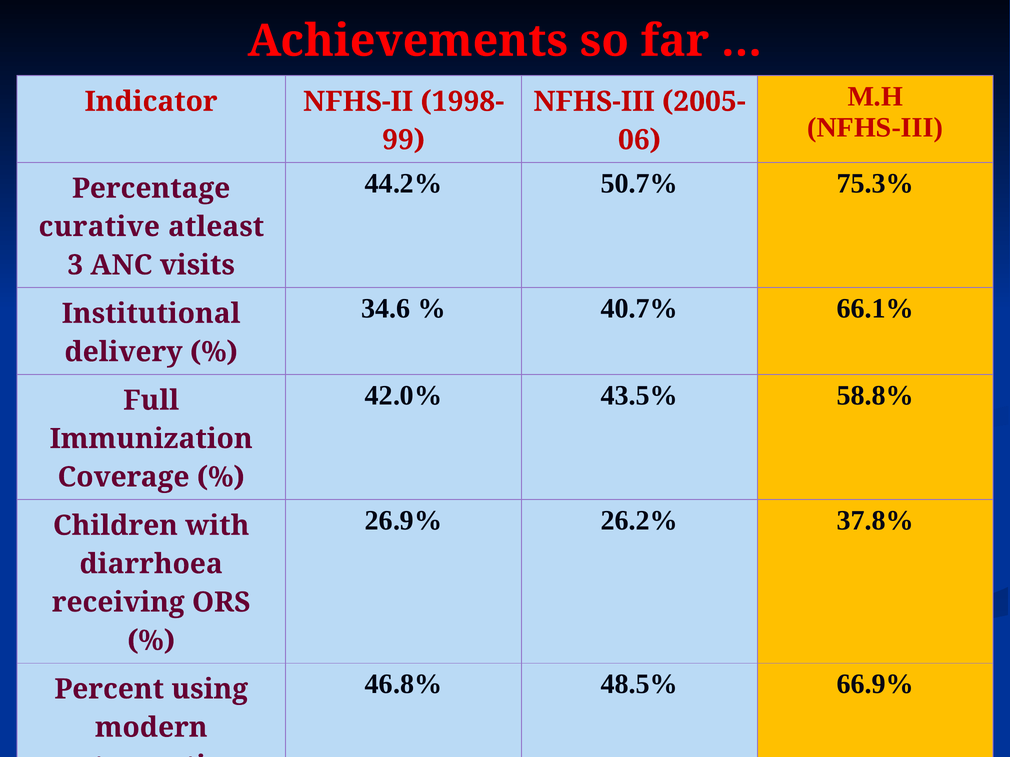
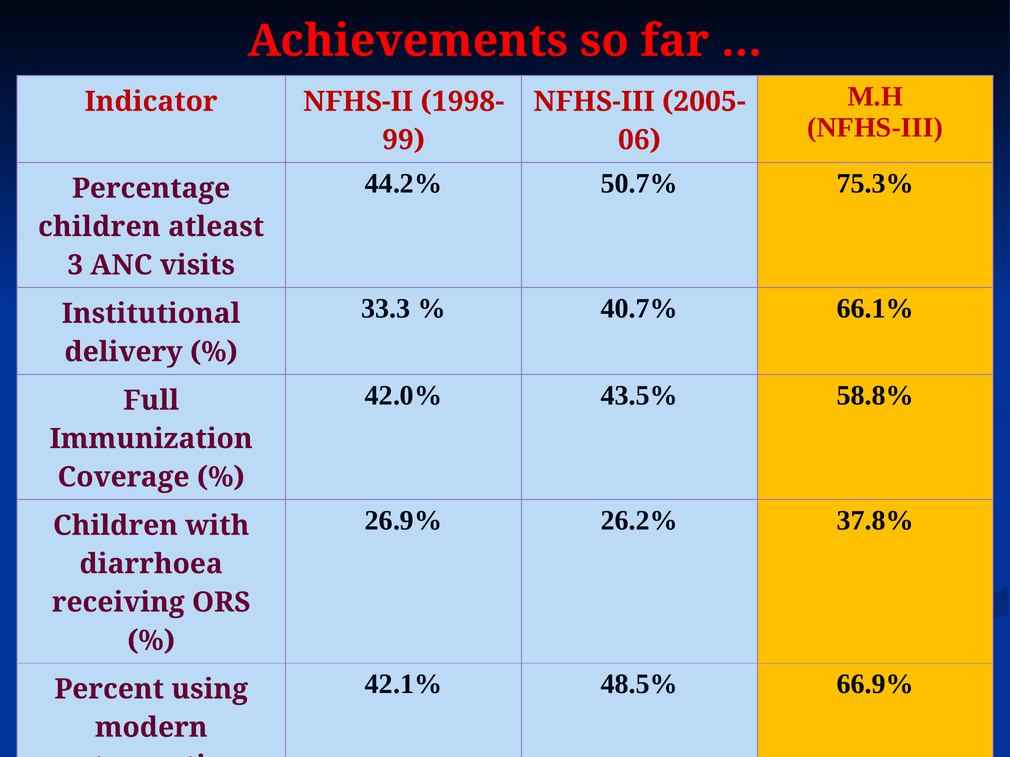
curative at (99, 227): curative -> children
34.6: 34.6 -> 33.3
46.8%: 46.8% -> 42.1%
